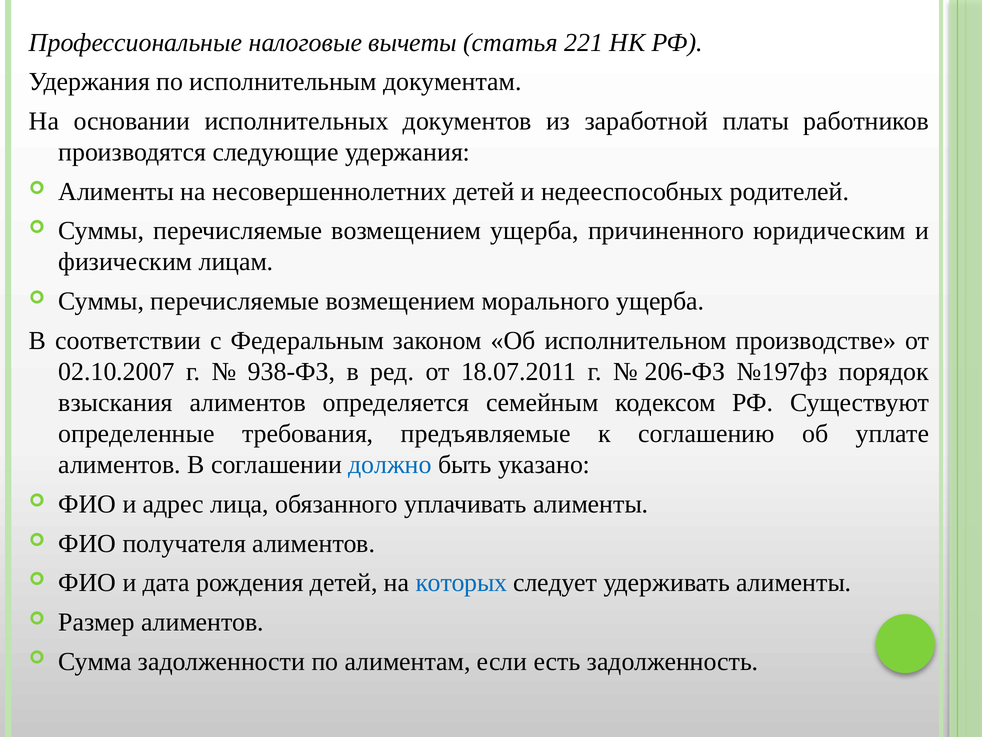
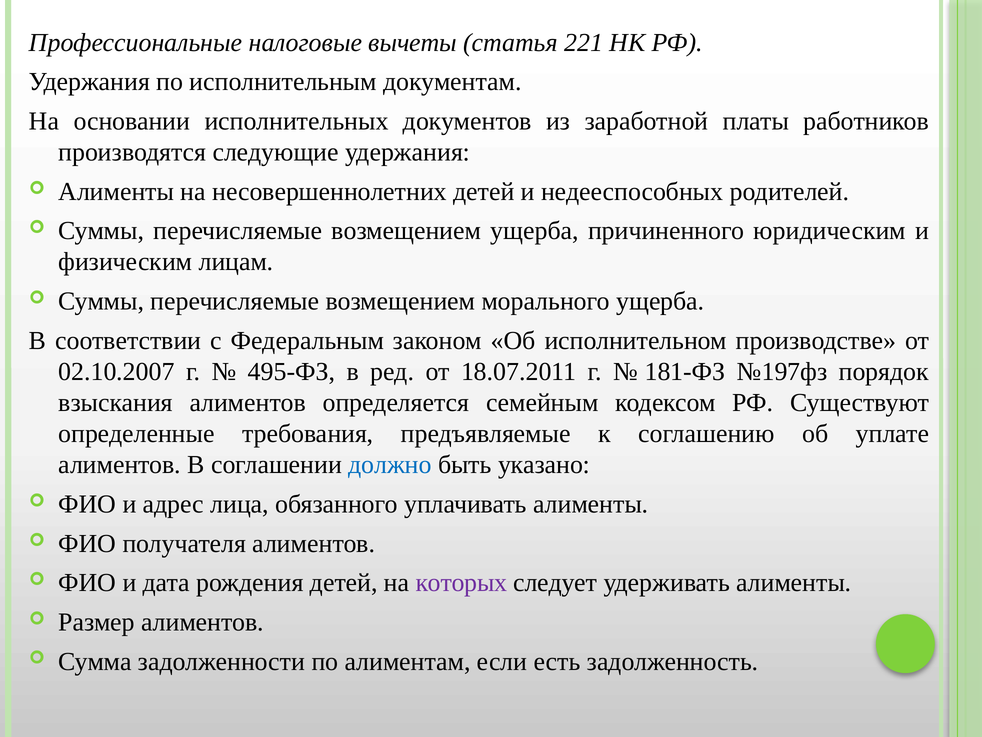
938-ФЗ: 938-ФЗ -> 495-ФЗ
206-ФЗ: 206-ФЗ -> 181-ФЗ
которых colour: blue -> purple
